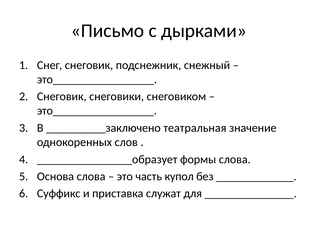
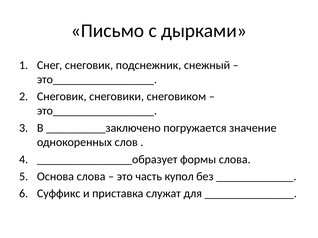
театральная: театральная -> погружается
